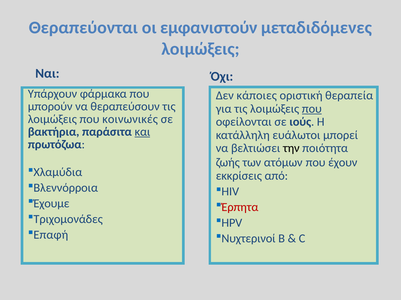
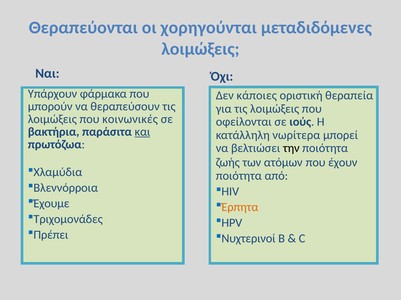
εμφανιστούν: εμφανιστούν -> χορηγούνται
που at (312, 109) underline: present -> none
ευάλωτοι: ευάλωτοι -> νωρίτερα
εκκρίσεις at (239, 176): εκκρίσεις -> ποιότητα
Έρπητα colour: red -> orange
Επαφή: Επαφή -> Πρέπει
